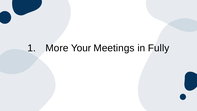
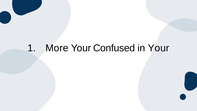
Meetings: Meetings -> Confused
in Fully: Fully -> Your
